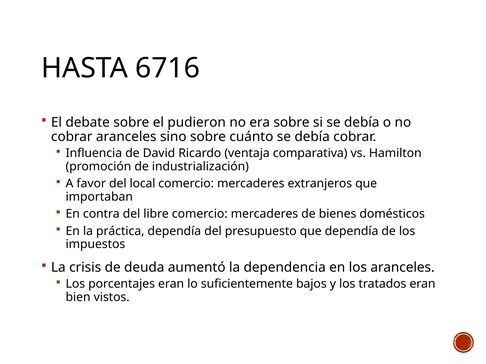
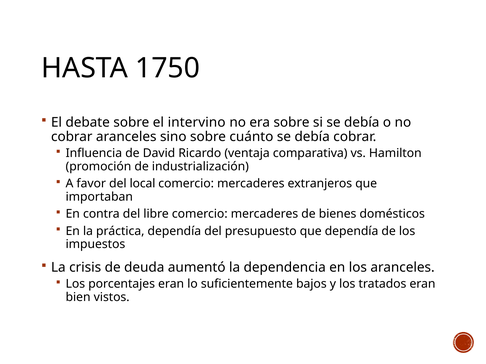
6716: 6716 -> 1750
pudieron: pudieron -> intervino
